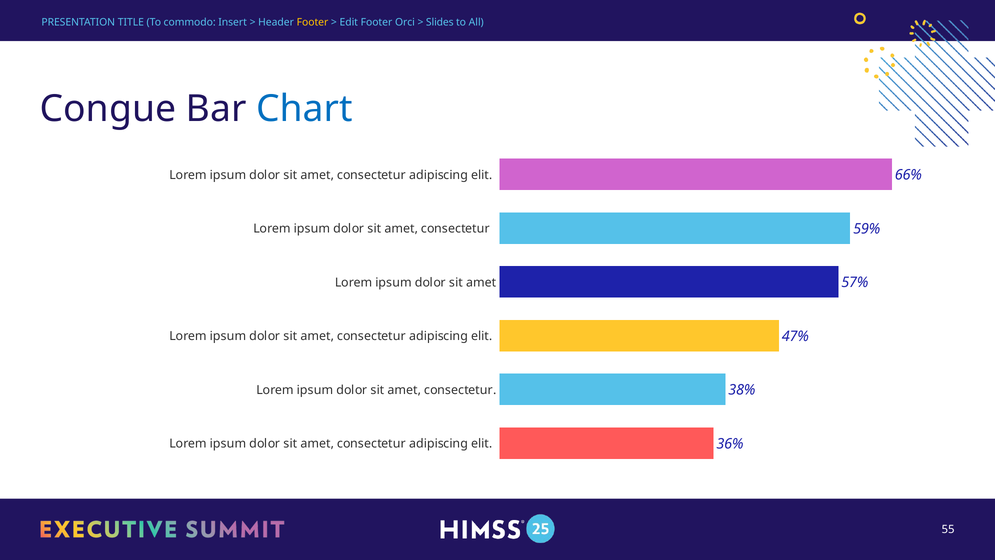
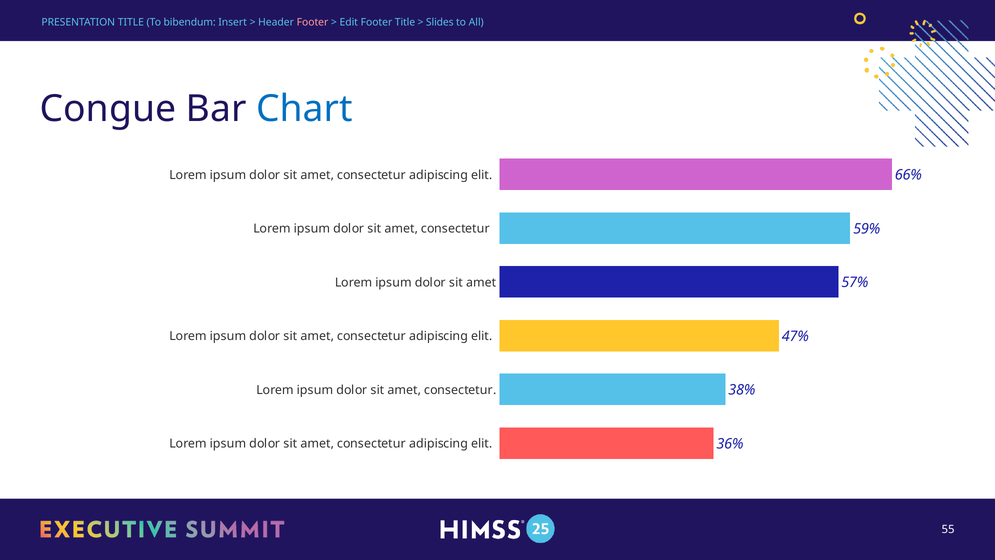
commodo: commodo -> bibendum
Footer at (312, 22) colour: yellow -> pink
Footer Orci: Orci -> Title
